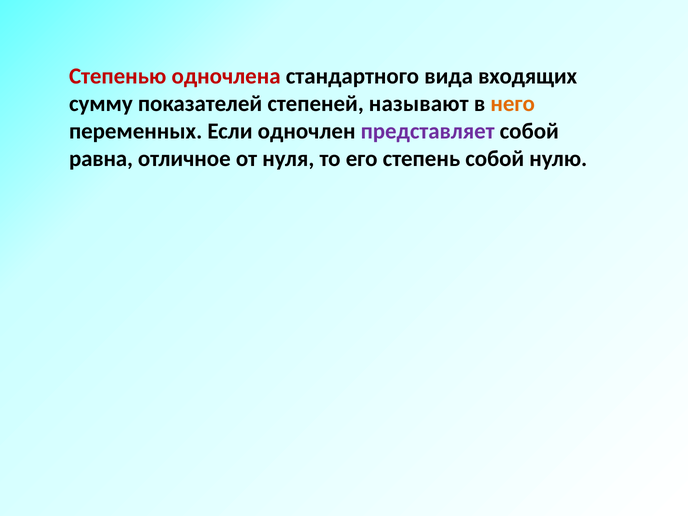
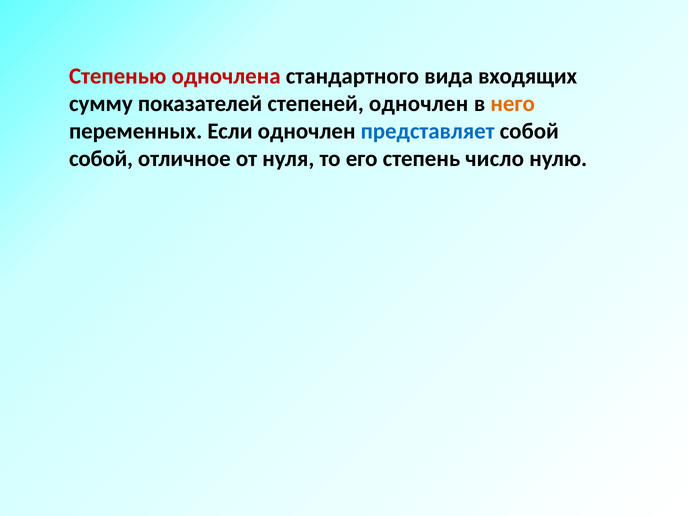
степеней называют: называют -> одночлен
представляет colour: purple -> blue
равна at (101, 159): равна -> собой
степень собой: собой -> число
